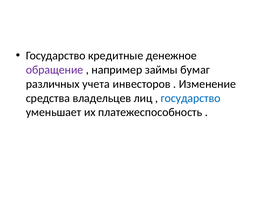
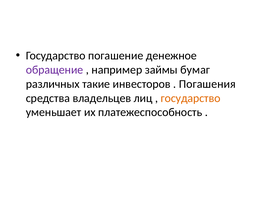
кредитные: кредитные -> погашение
учета: учета -> такие
Изменение: Изменение -> Погашения
государство at (191, 98) colour: blue -> orange
